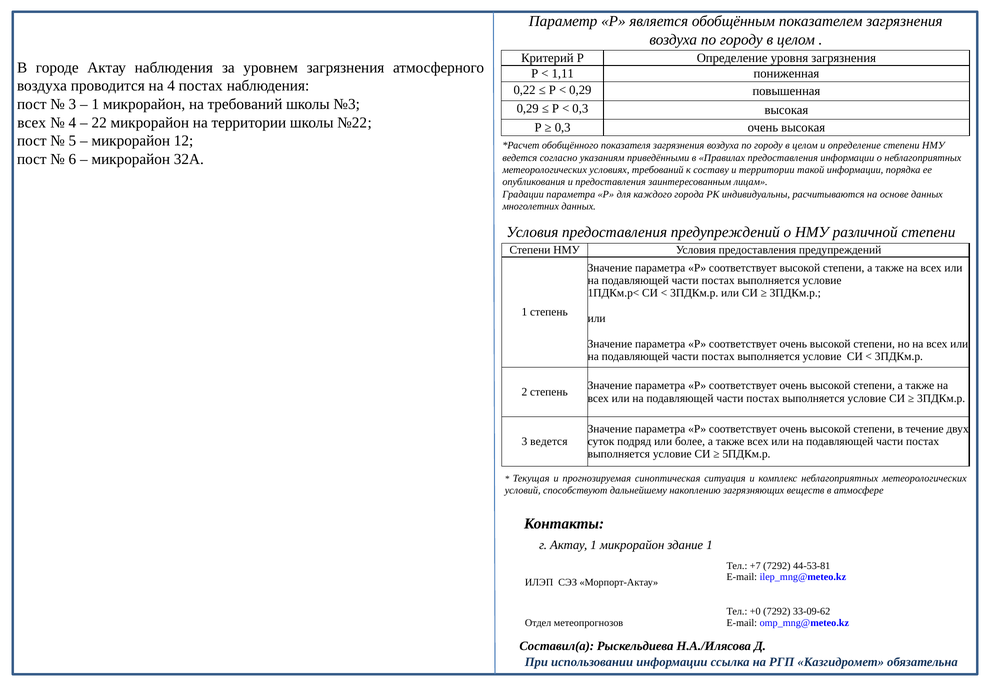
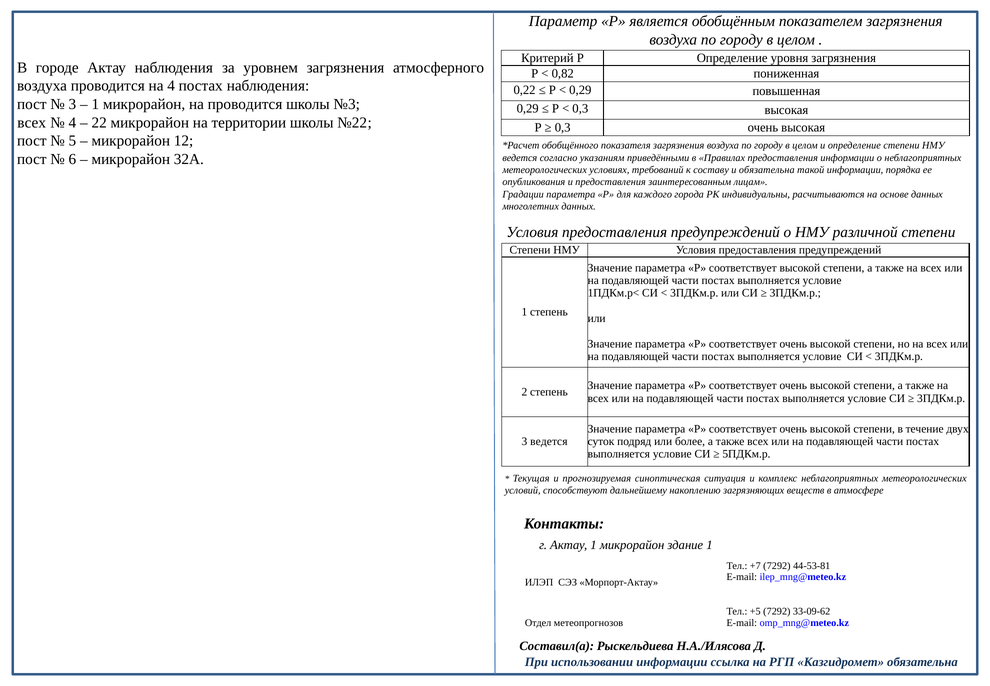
1,11: 1,11 -> 0,82
на требований: требований -> проводится
и территории: территории -> обязательна
+0: +0 -> +5
